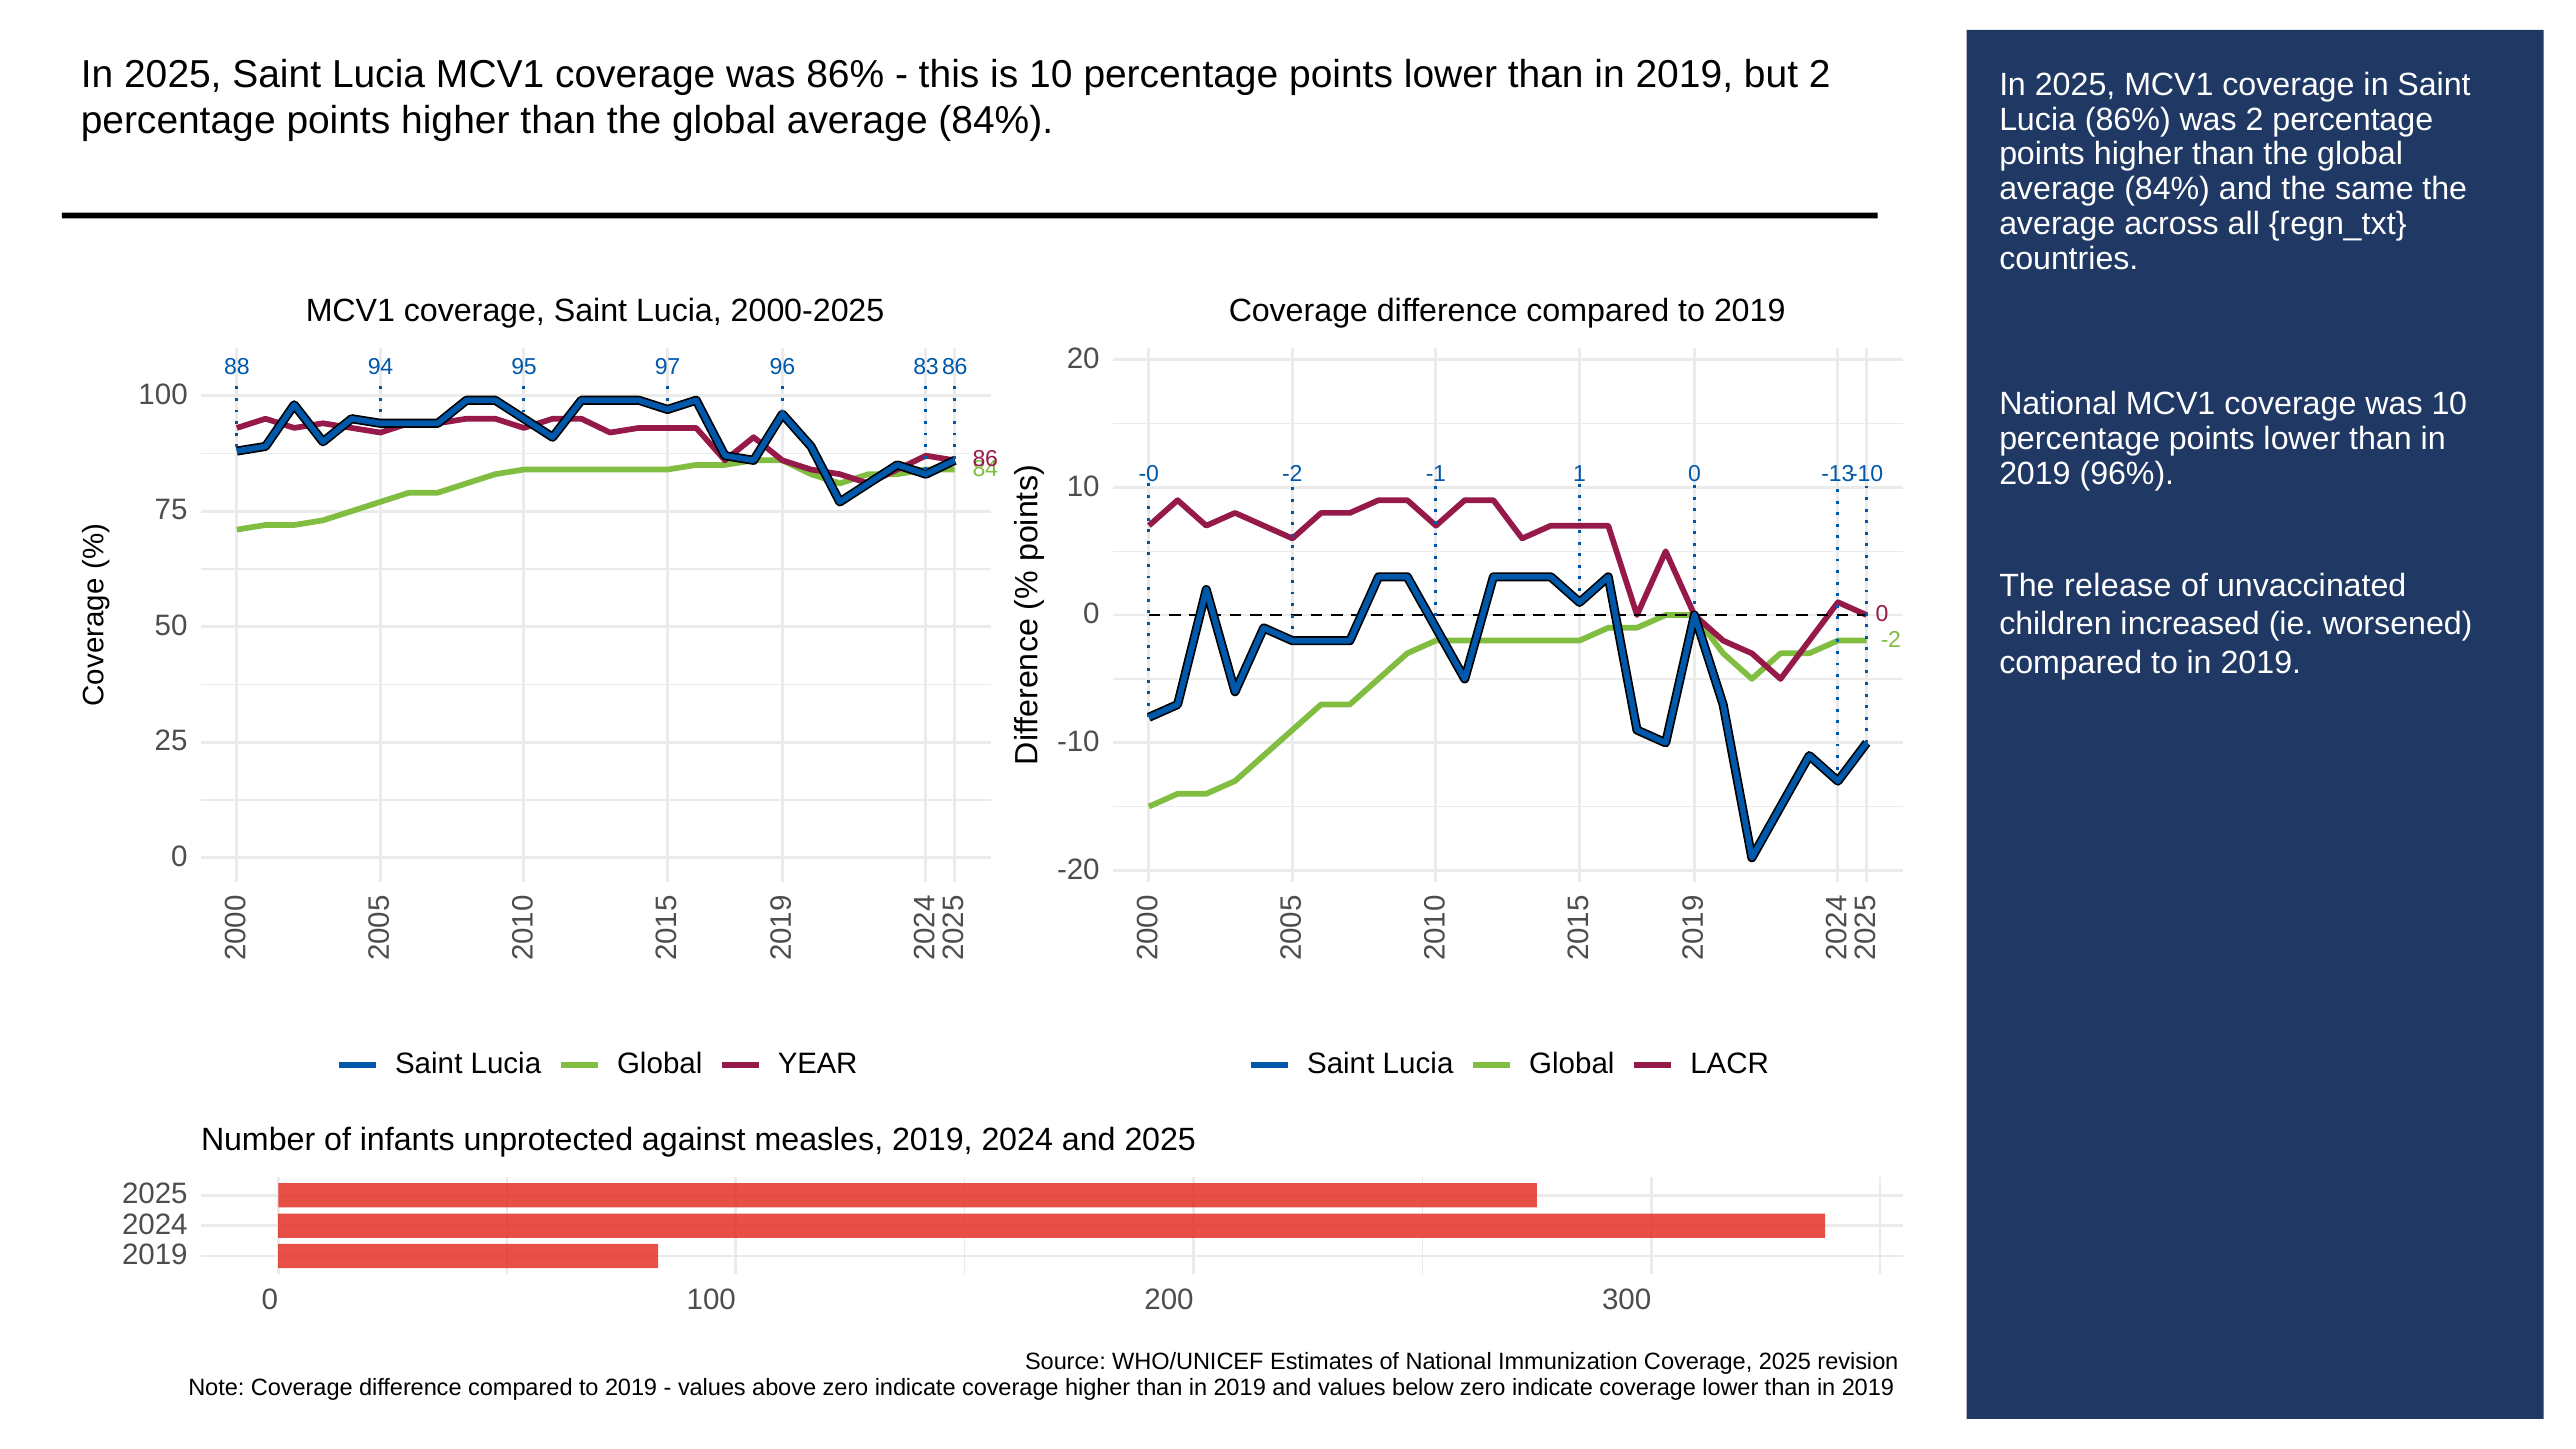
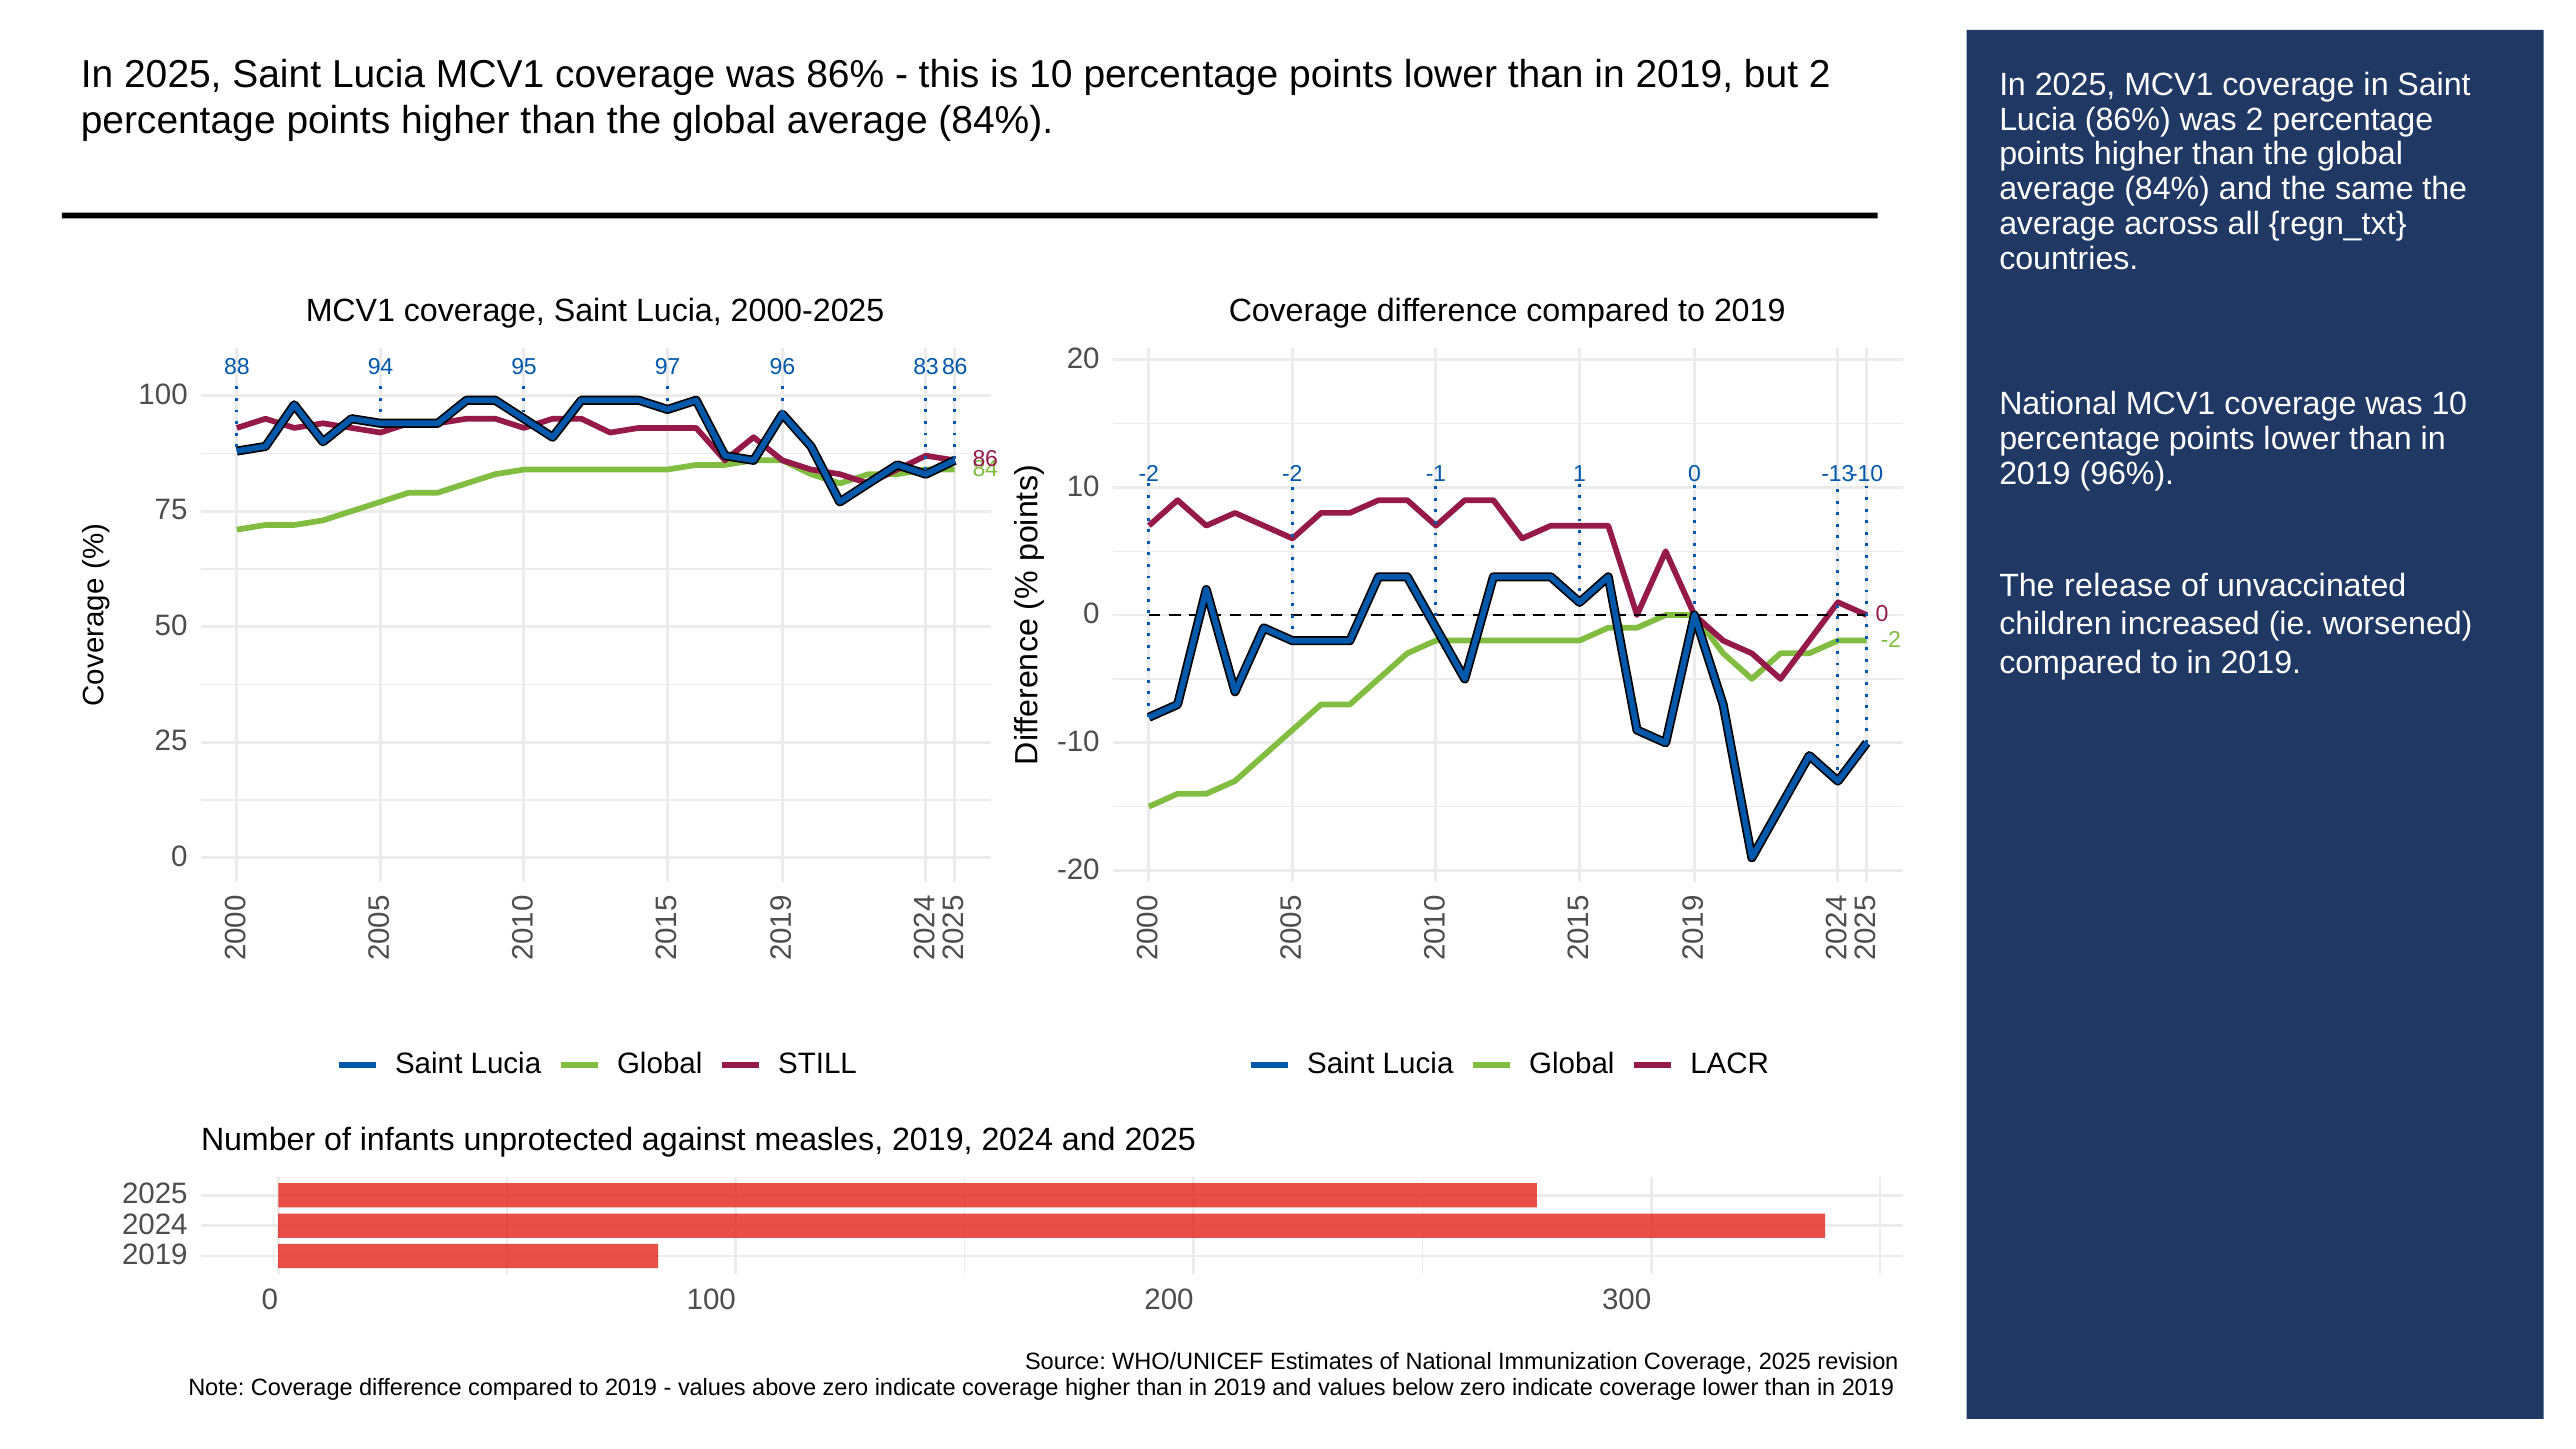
-0 at (1149, 474): -0 -> -2
YEAR: YEAR -> STILL
